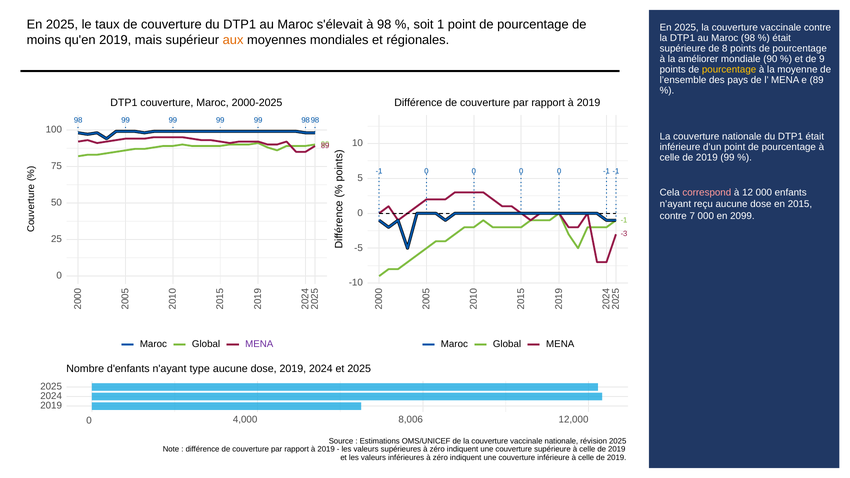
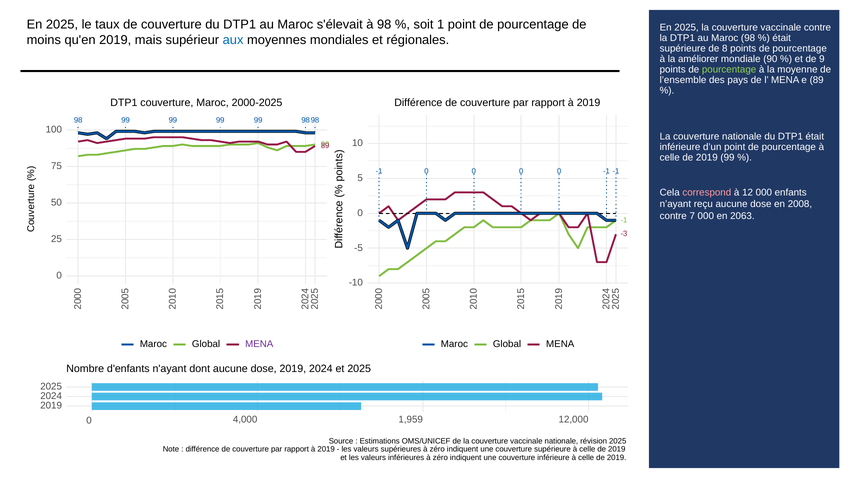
aux colour: orange -> blue
pourcentage at (729, 70) colour: yellow -> light green
2015: 2015 -> 2008
2099: 2099 -> 2063
type: type -> dont
8,006: 8,006 -> 1,959
